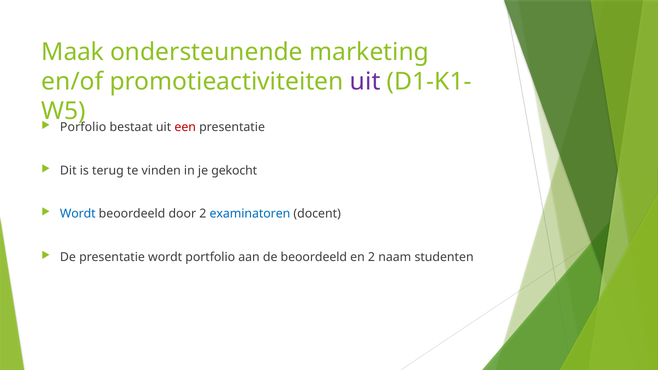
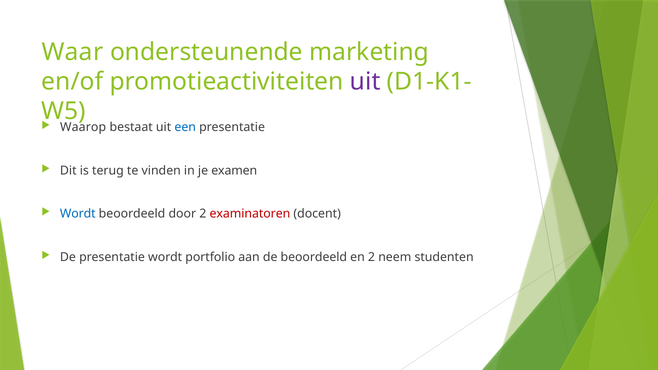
Maak: Maak -> Waar
Porfolio: Porfolio -> Waarop
een colour: red -> blue
gekocht: gekocht -> examen
examinatoren colour: blue -> red
naam: naam -> neem
